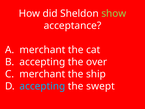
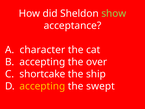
merchant at (42, 50): merchant -> character
merchant at (42, 74): merchant -> shortcake
accepting at (42, 86) colour: light blue -> yellow
